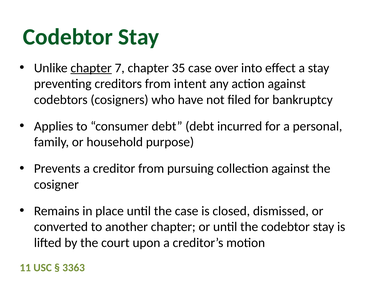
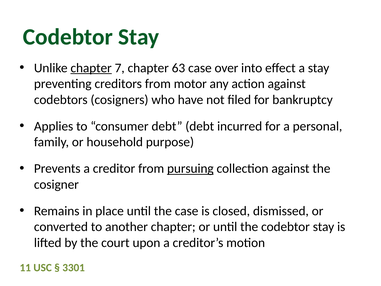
35: 35 -> 63
intent: intent -> motor
pursuing underline: none -> present
3363: 3363 -> 3301
